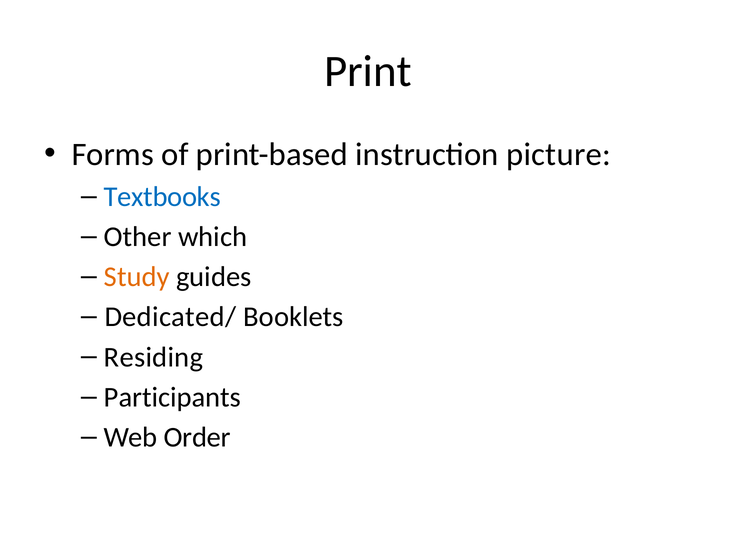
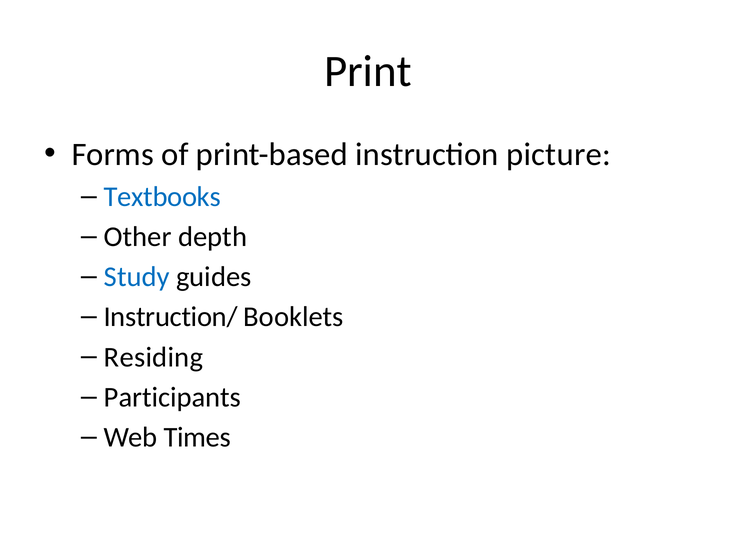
which: which -> depth
Study colour: orange -> blue
Dedicated/: Dedicated/ -> Instruction/
Order: Order -> Times
